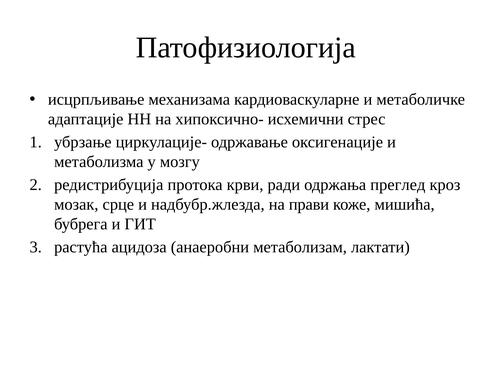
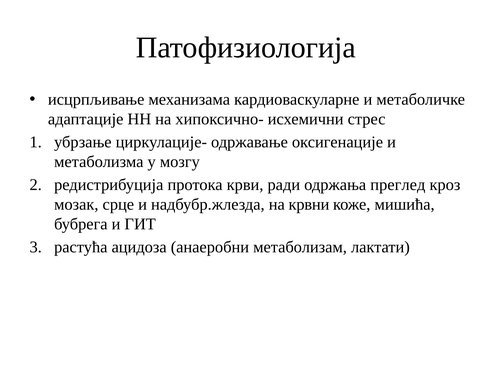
прави: прави -> крвни
